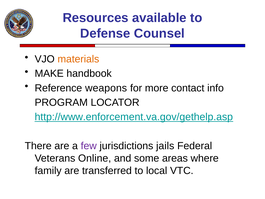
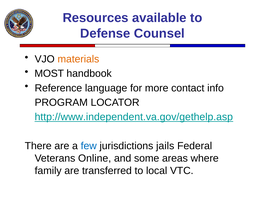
MAKE: MAKE -> MOST
weapons: weapons -> language
http://www.enforcement.va.gov/gethelp.asp: http://www.enforcement.va.gov/gethelp.asp -> http://www.independent.va.gov/gethelp.asp
few colour: purple -> blue
